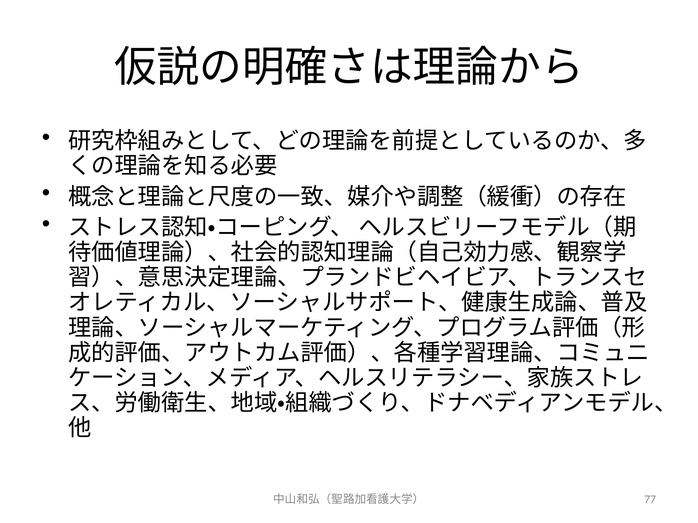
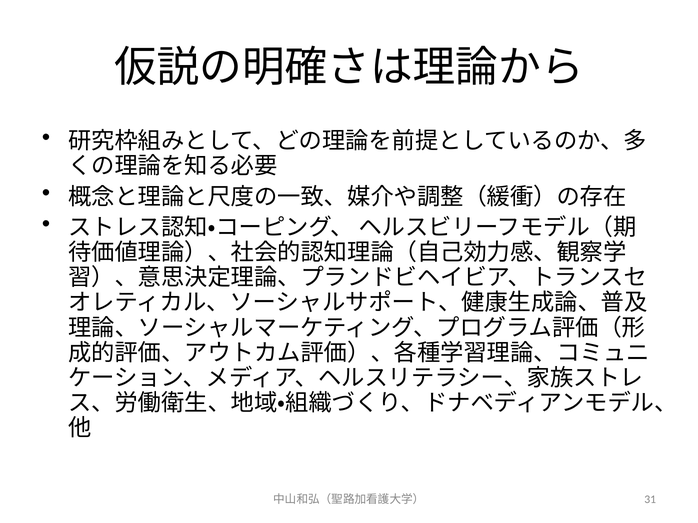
77: 77 -> 31
